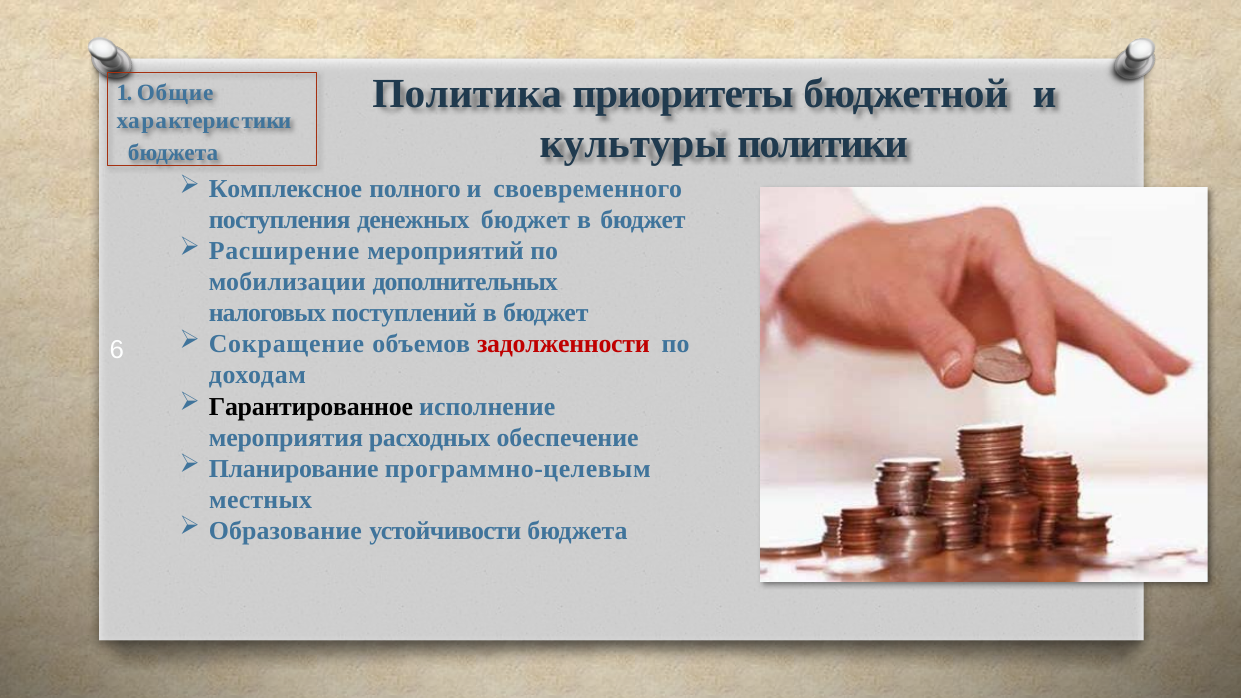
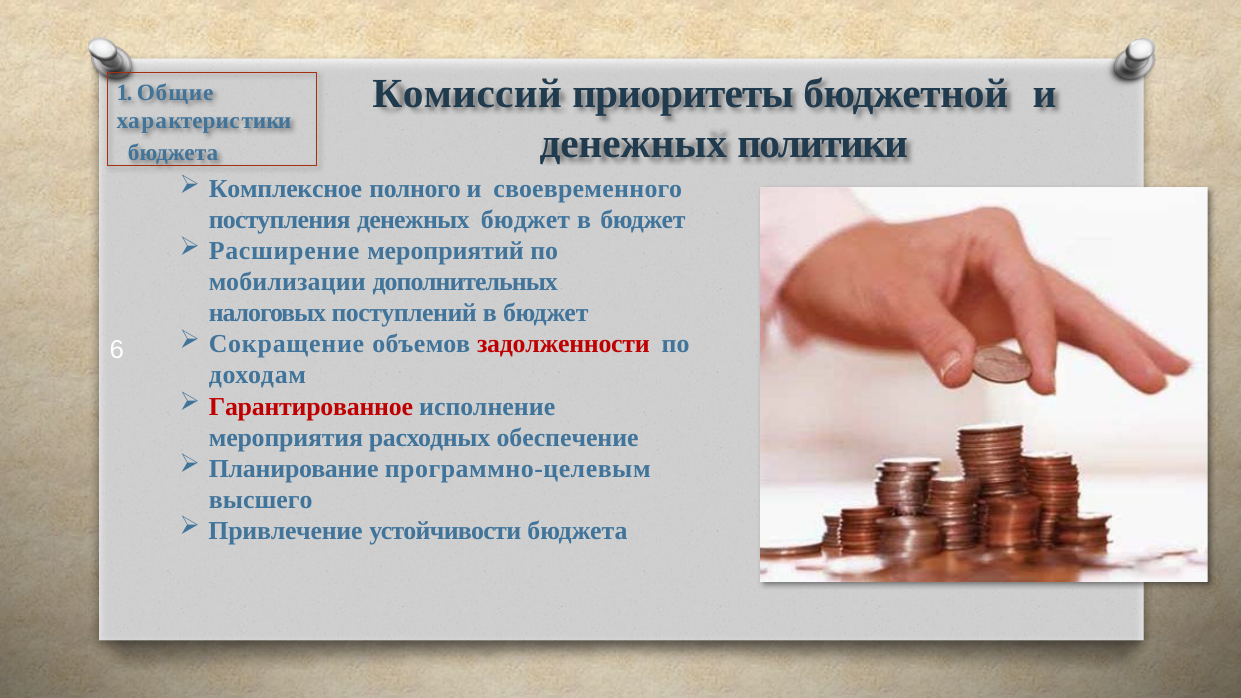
Политика: Политика -> Комиссий
культуры at (633, 144): культуры -> денежных
Гарантированное colour: black -> red
местных: местных -> высшего
Образование: Образование -> Привлечение
